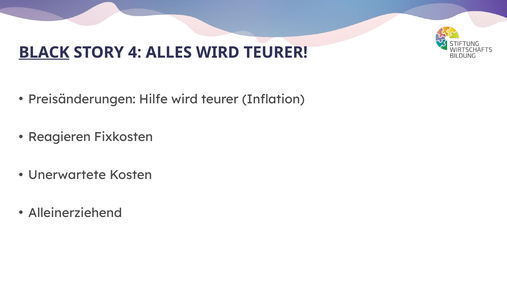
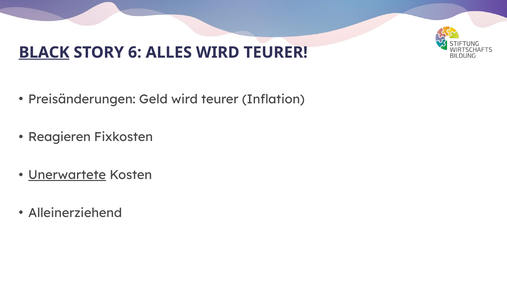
4: 4 -> 6
Hilfe: Hilfe -> Geld
Unerwartete underline: none -> present
